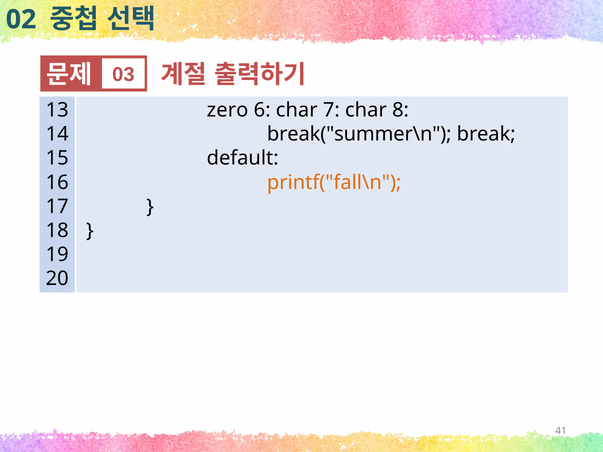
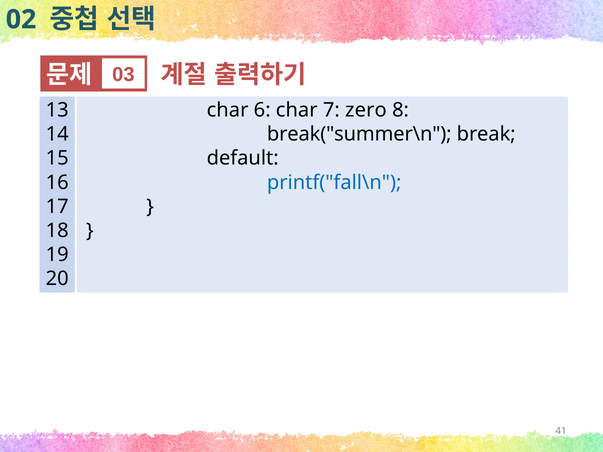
zero at (228, 110): zero -> char
7 char: char -> zero
printf("fall\n colour: orange -> blue
